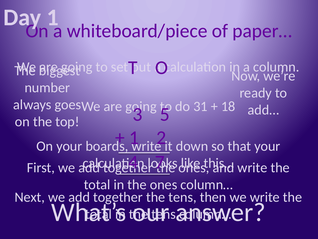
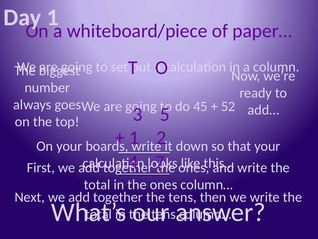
31: 31 -> 45
18: 18 -> 52
